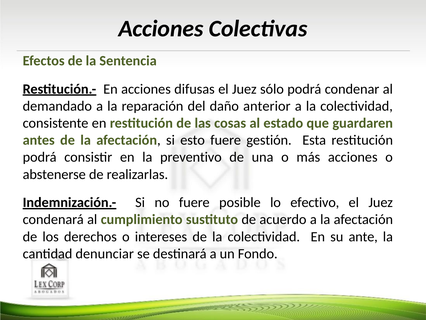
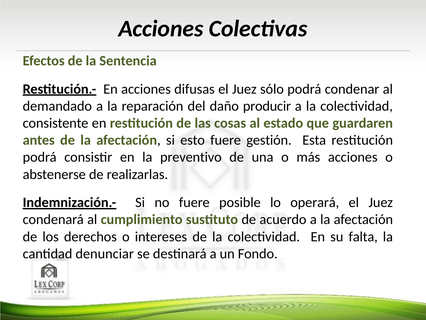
anterior: anterior -> producir
efectivo: efectivo -> operará
ante: ante -> falta
